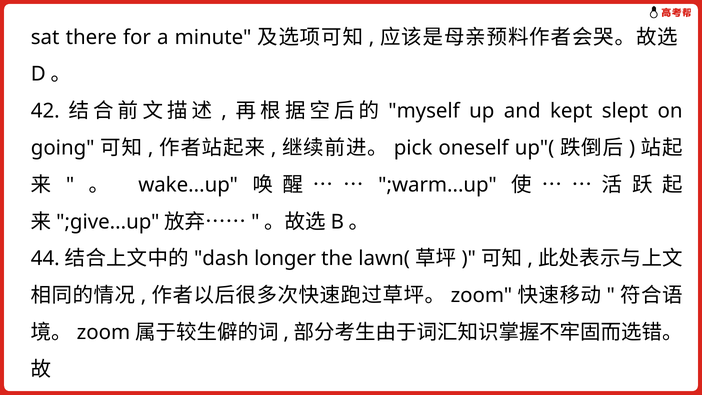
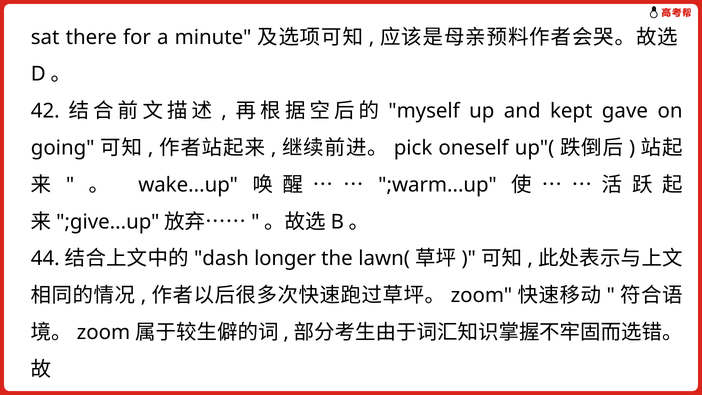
slept: slept -> gave
